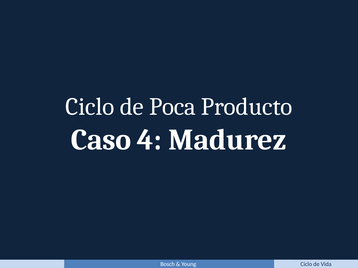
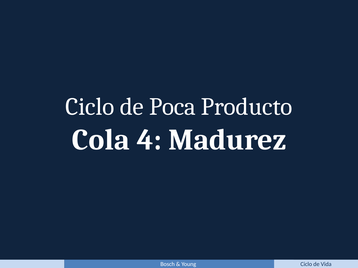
Caso: Caso -> Cola
